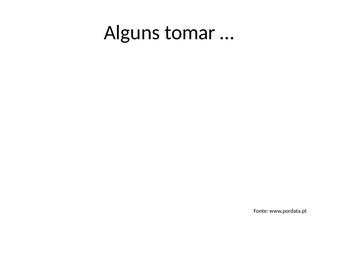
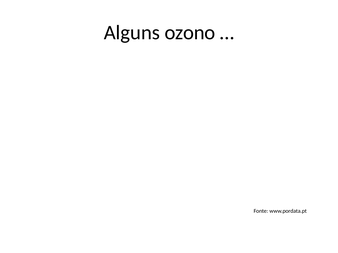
tomar: tomar -> ozono
